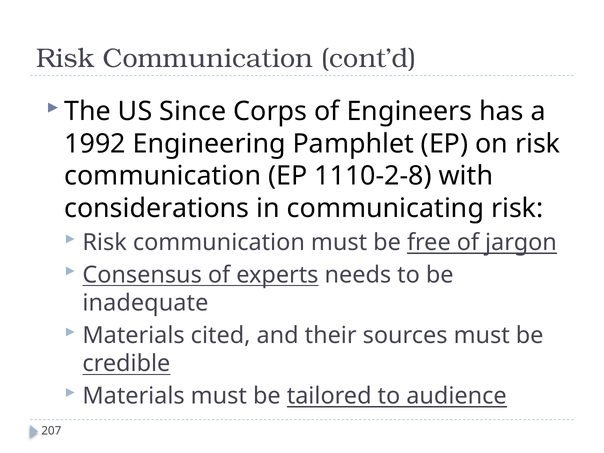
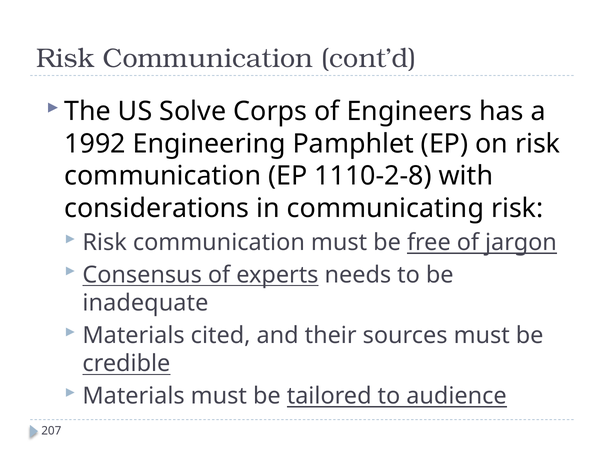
Since: Since -> Solve
